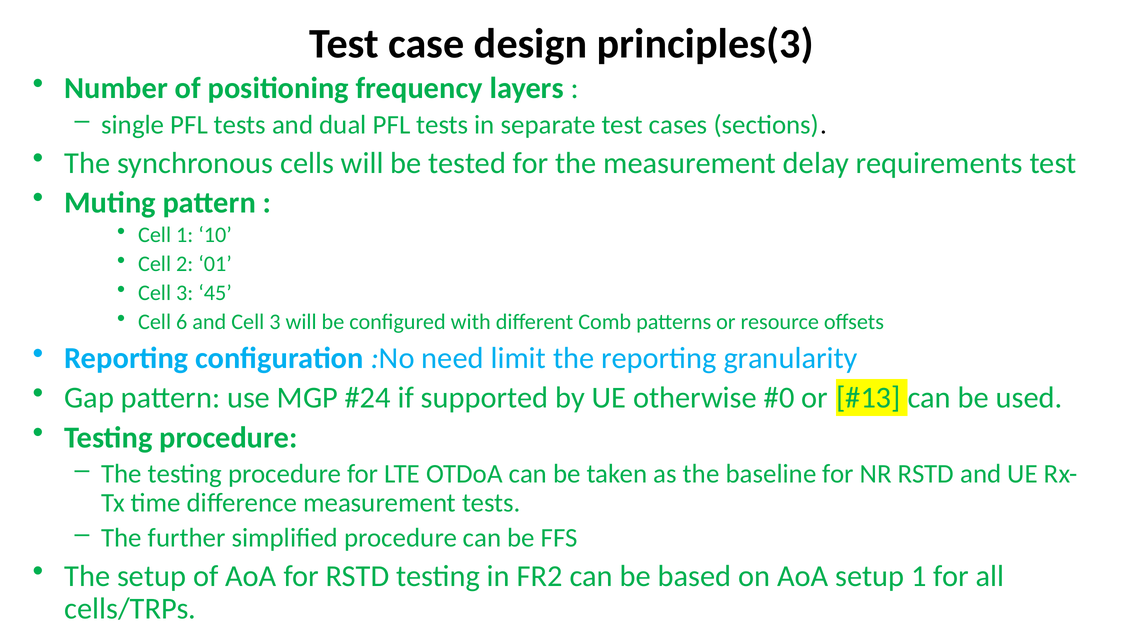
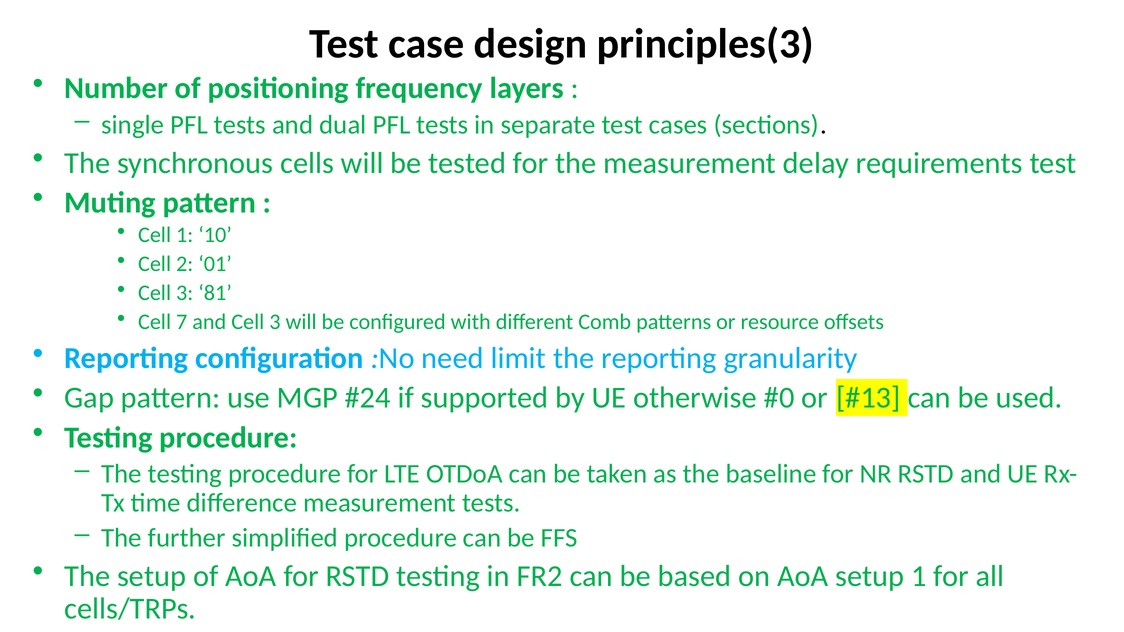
45: 45 -> 81
6: 6 -> 7
